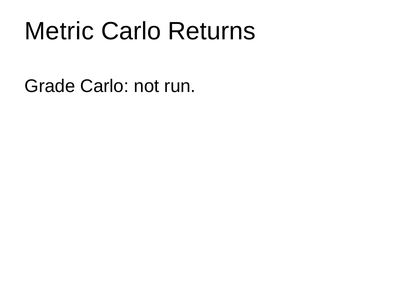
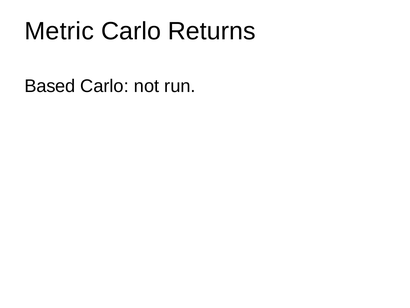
Grade: Grade -> Based
